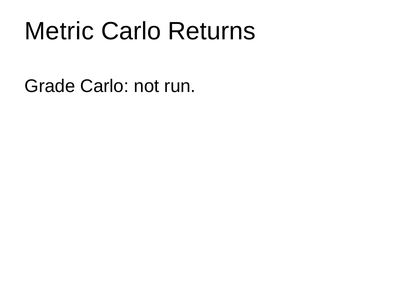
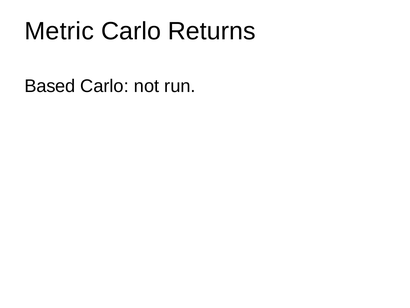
Grade: Grade -> Based
